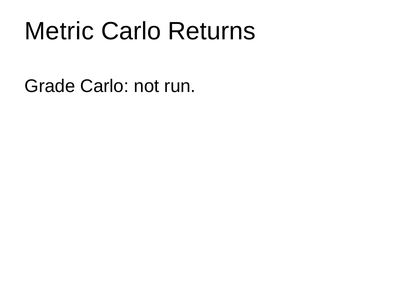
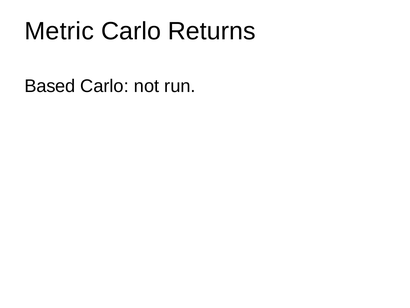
Grade: Grade -> Based
